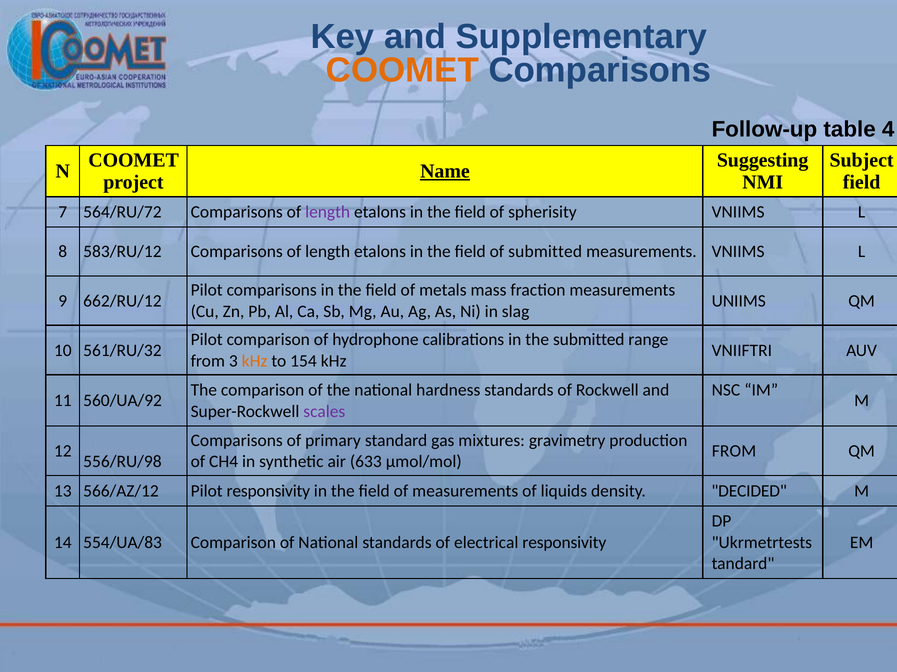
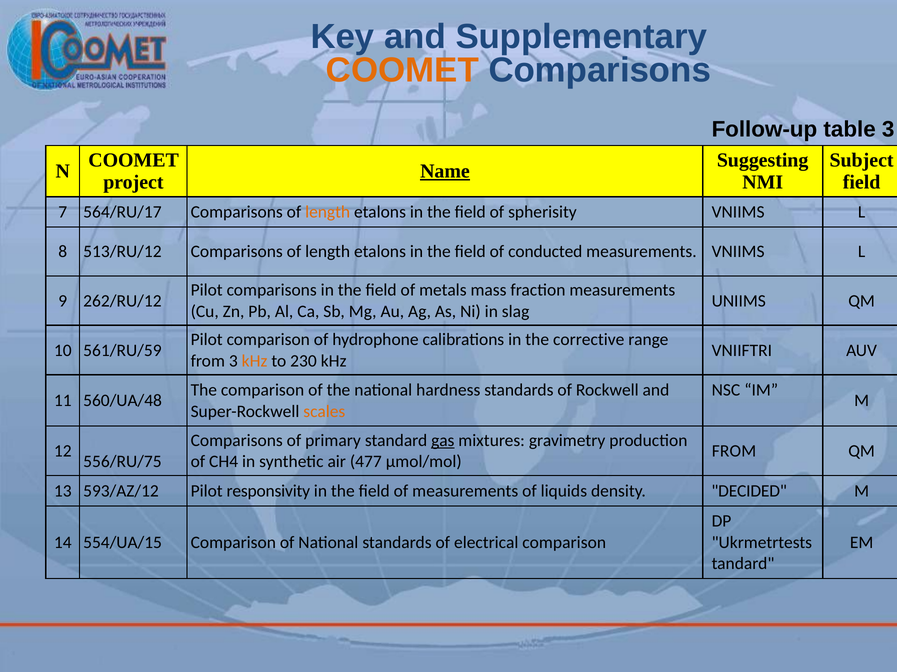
table 4: 4 -> 3
564/RU/72: 564/RU/72 -> 564/RU/17
length at (328, 212) colour: purple -> orange
583/RU/12: 583/RU/12 -> 513/RU/12
of submitted: submitted -> conducted
662/RU/12: 662/RU/12 -> 262/RU/12
the submitted: submitted -> corrective
561/RU/32: 561/RU/32 -> 561/RU/59
154: 154 -> 230
560/UA/92: 560/UA/92 -> 560/UA/48
scales colour: purple -> orange
gas underline: none -> present
556/RU/98: 556/RU/98 -> 556/RU/75
633: 633 -> 477
566/AZ/12: 566/AZ/12 -> 593/AZ/12
554/UA/83: 554/UA/83 -> 554/UA/15
electrical responsivity: responsivity -> comparison
